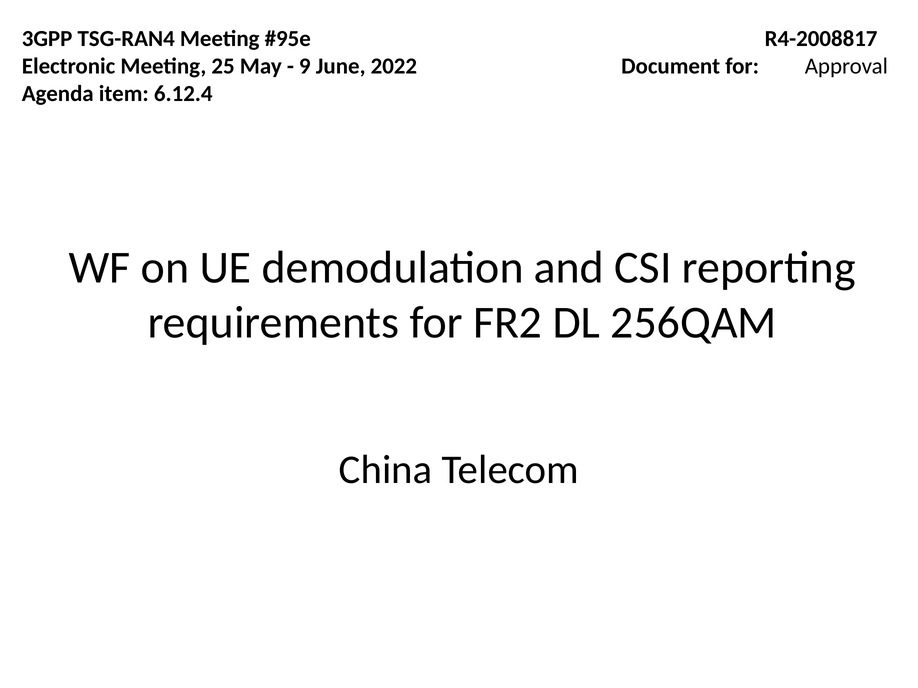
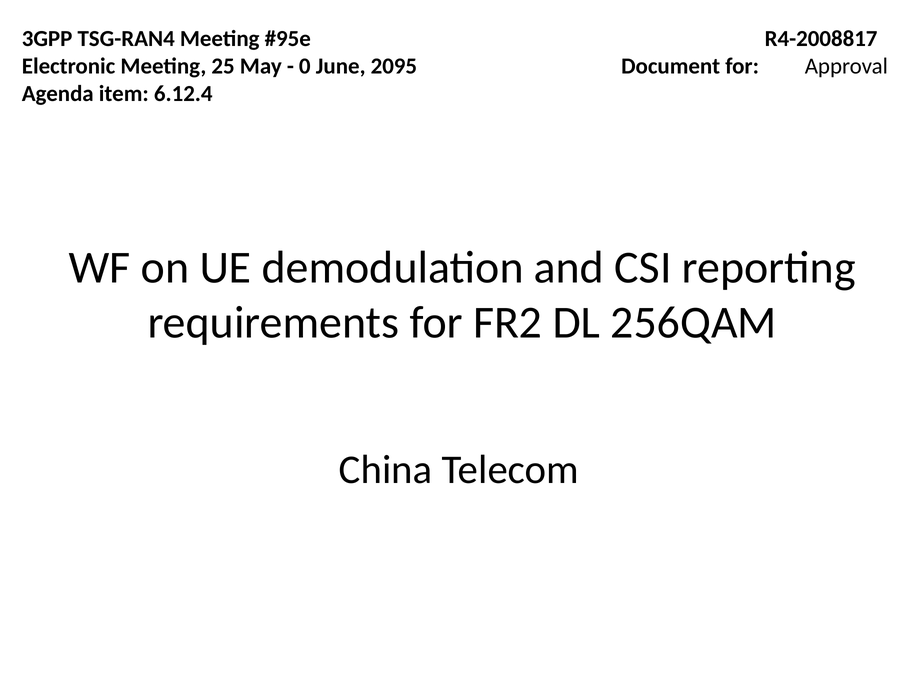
9: 9 -> 0
2022: 2022 -> 2095
